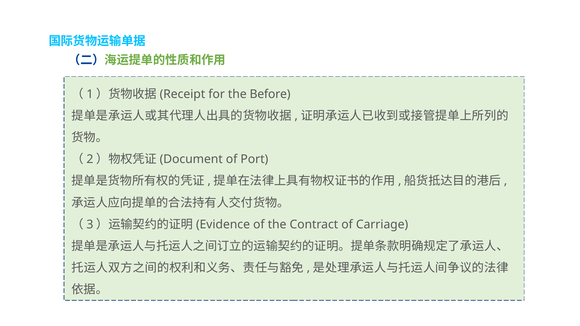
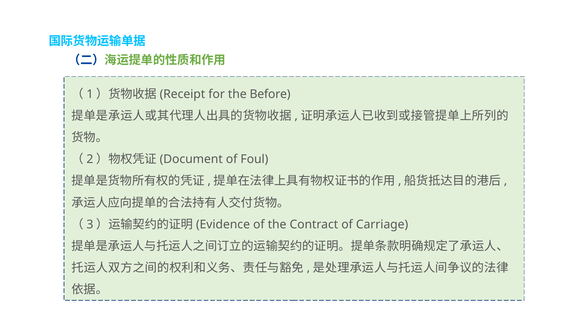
Port: Port -> Foul
